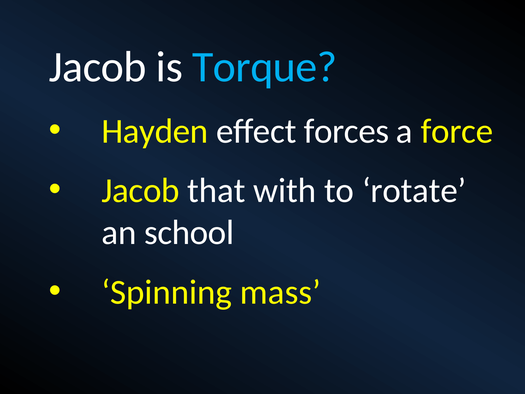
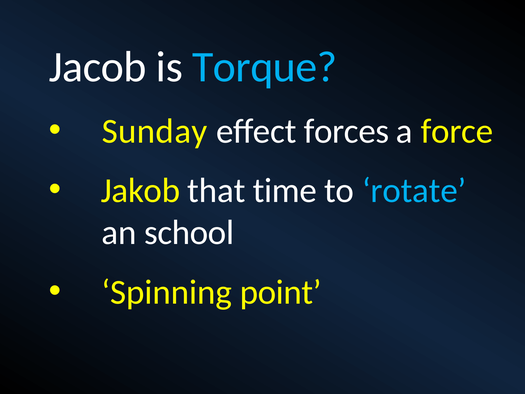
Hayden: Hayden -> Sunday
Jacob at (140, 191): Jacob -> Jakob
with: with -> time
rotate colour: white -> light blue
mass: mass -> point
